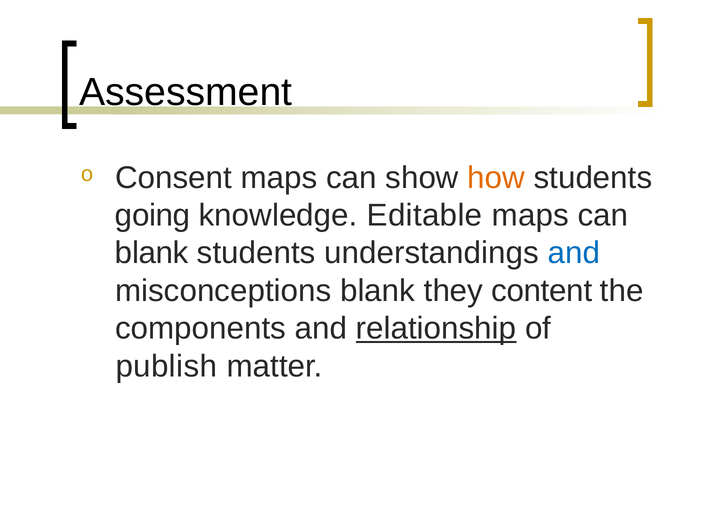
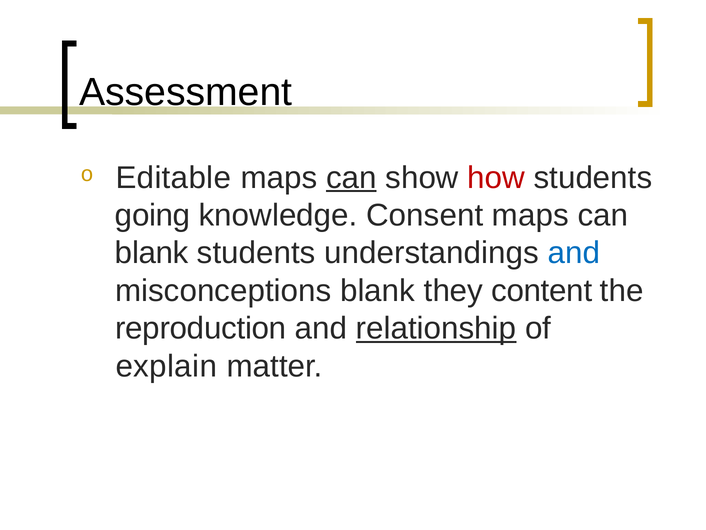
Consent: Consent -> Editable
can at (351, 178) underline: none -> present
how colour: orange -> red
Editable: Editable -> Consent
components: components -> reproduction
publish: publish -> explain
